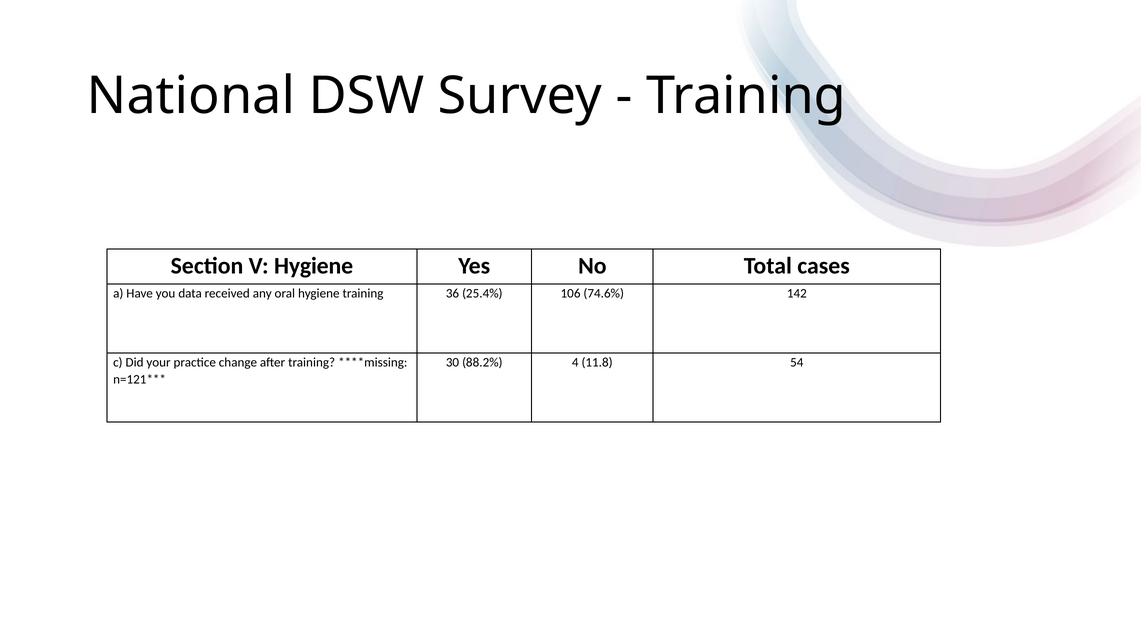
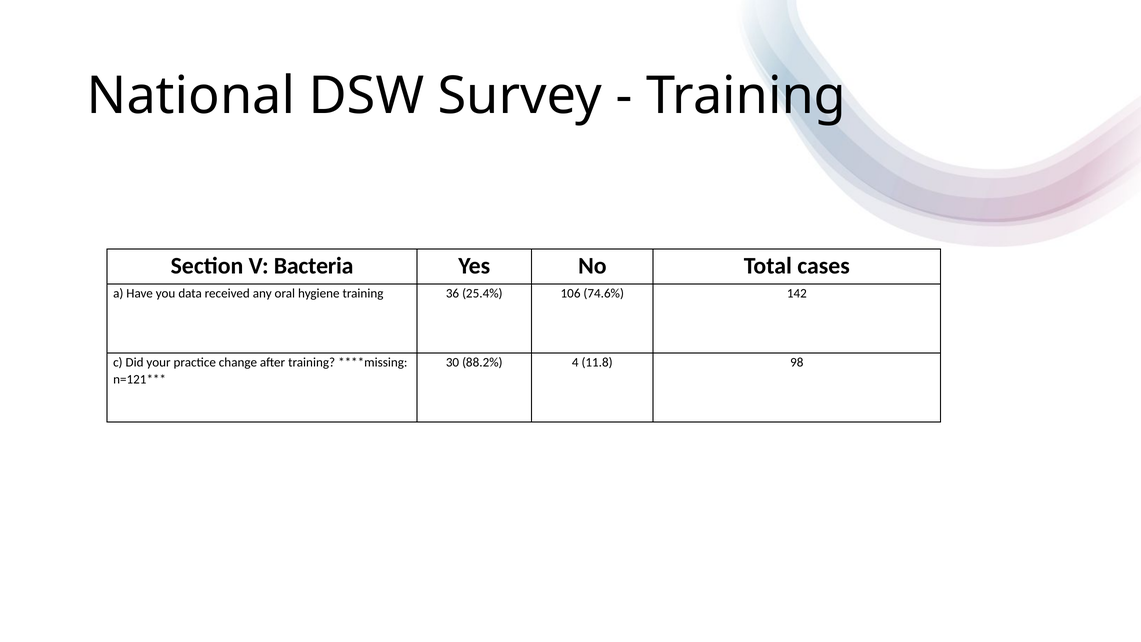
V Hygiene: Hygiene -> Bacteria
54: 54 -> 98
